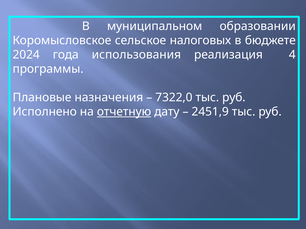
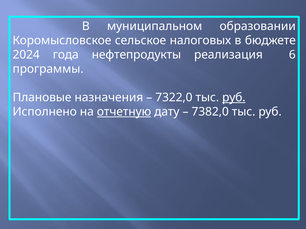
использования: использования -> нефтепродукты
4: 4 -> 6
руб at (234, 98) underline: none -> present
2451,9: 2451,9 -> 7382,0
